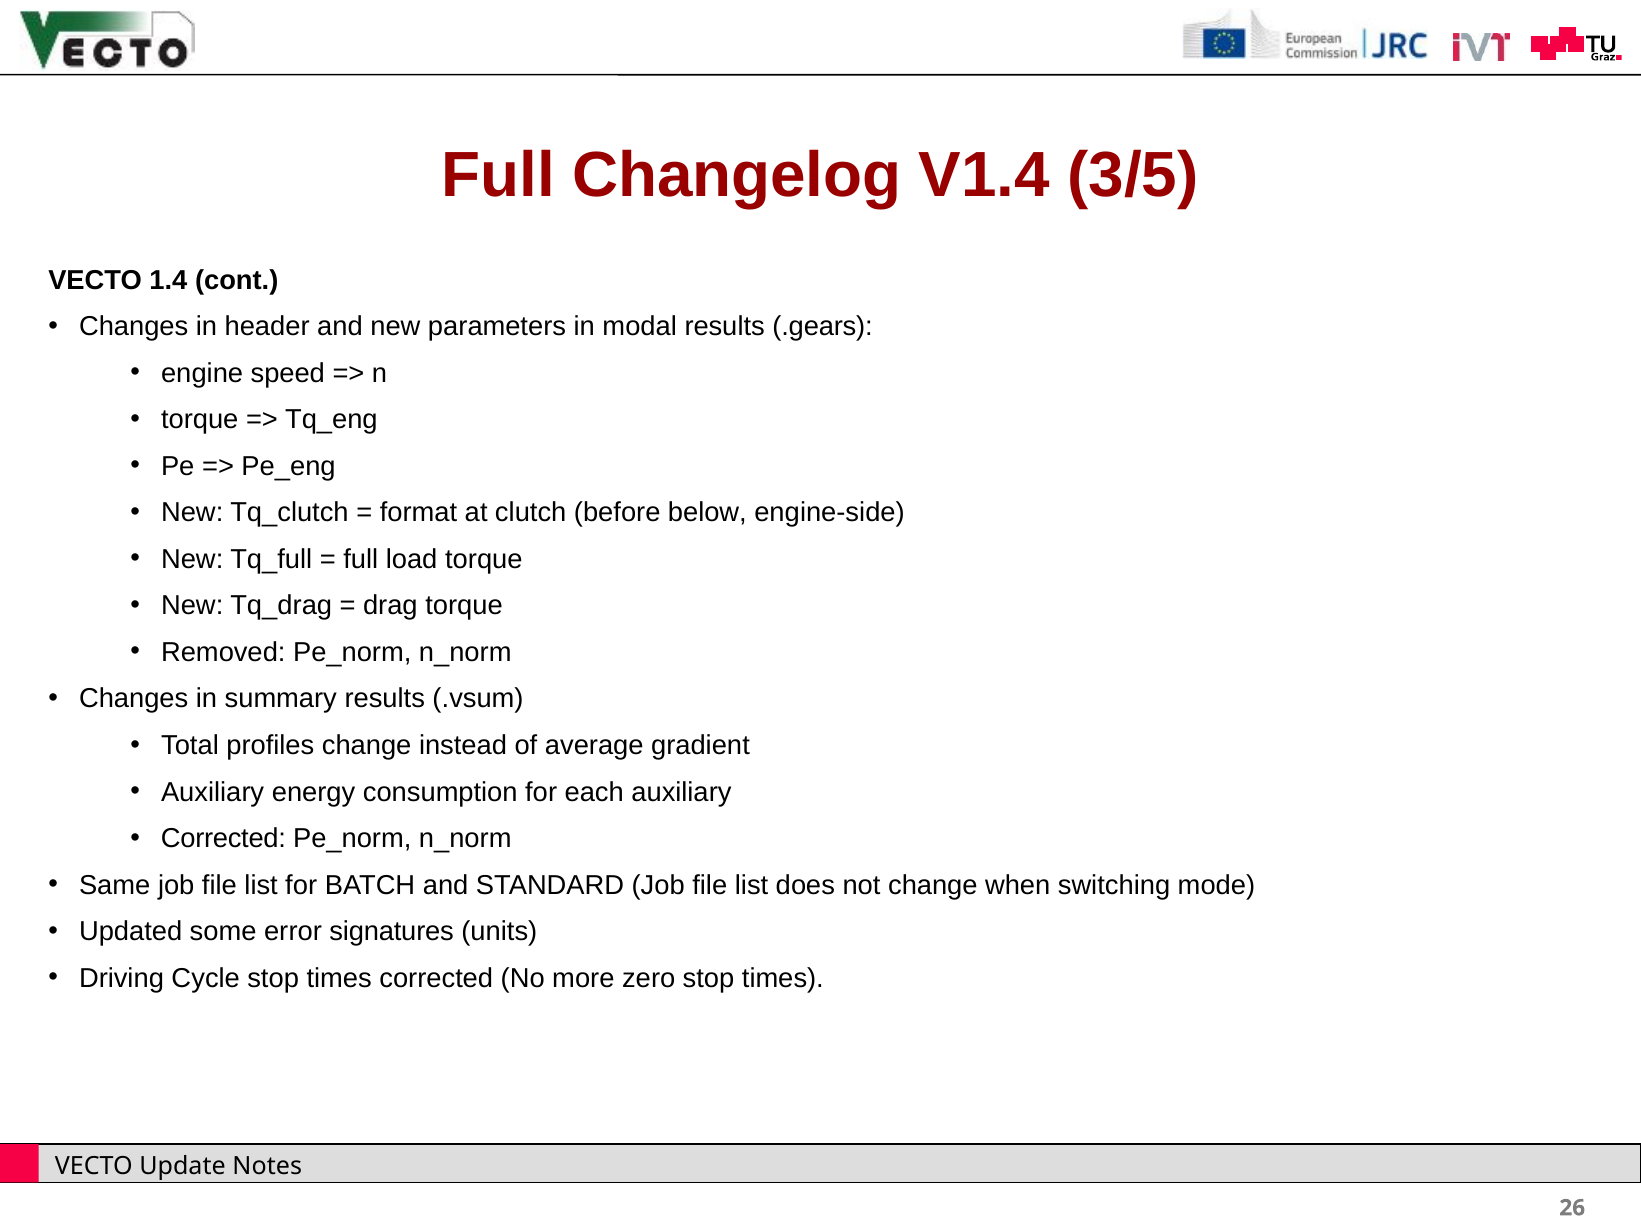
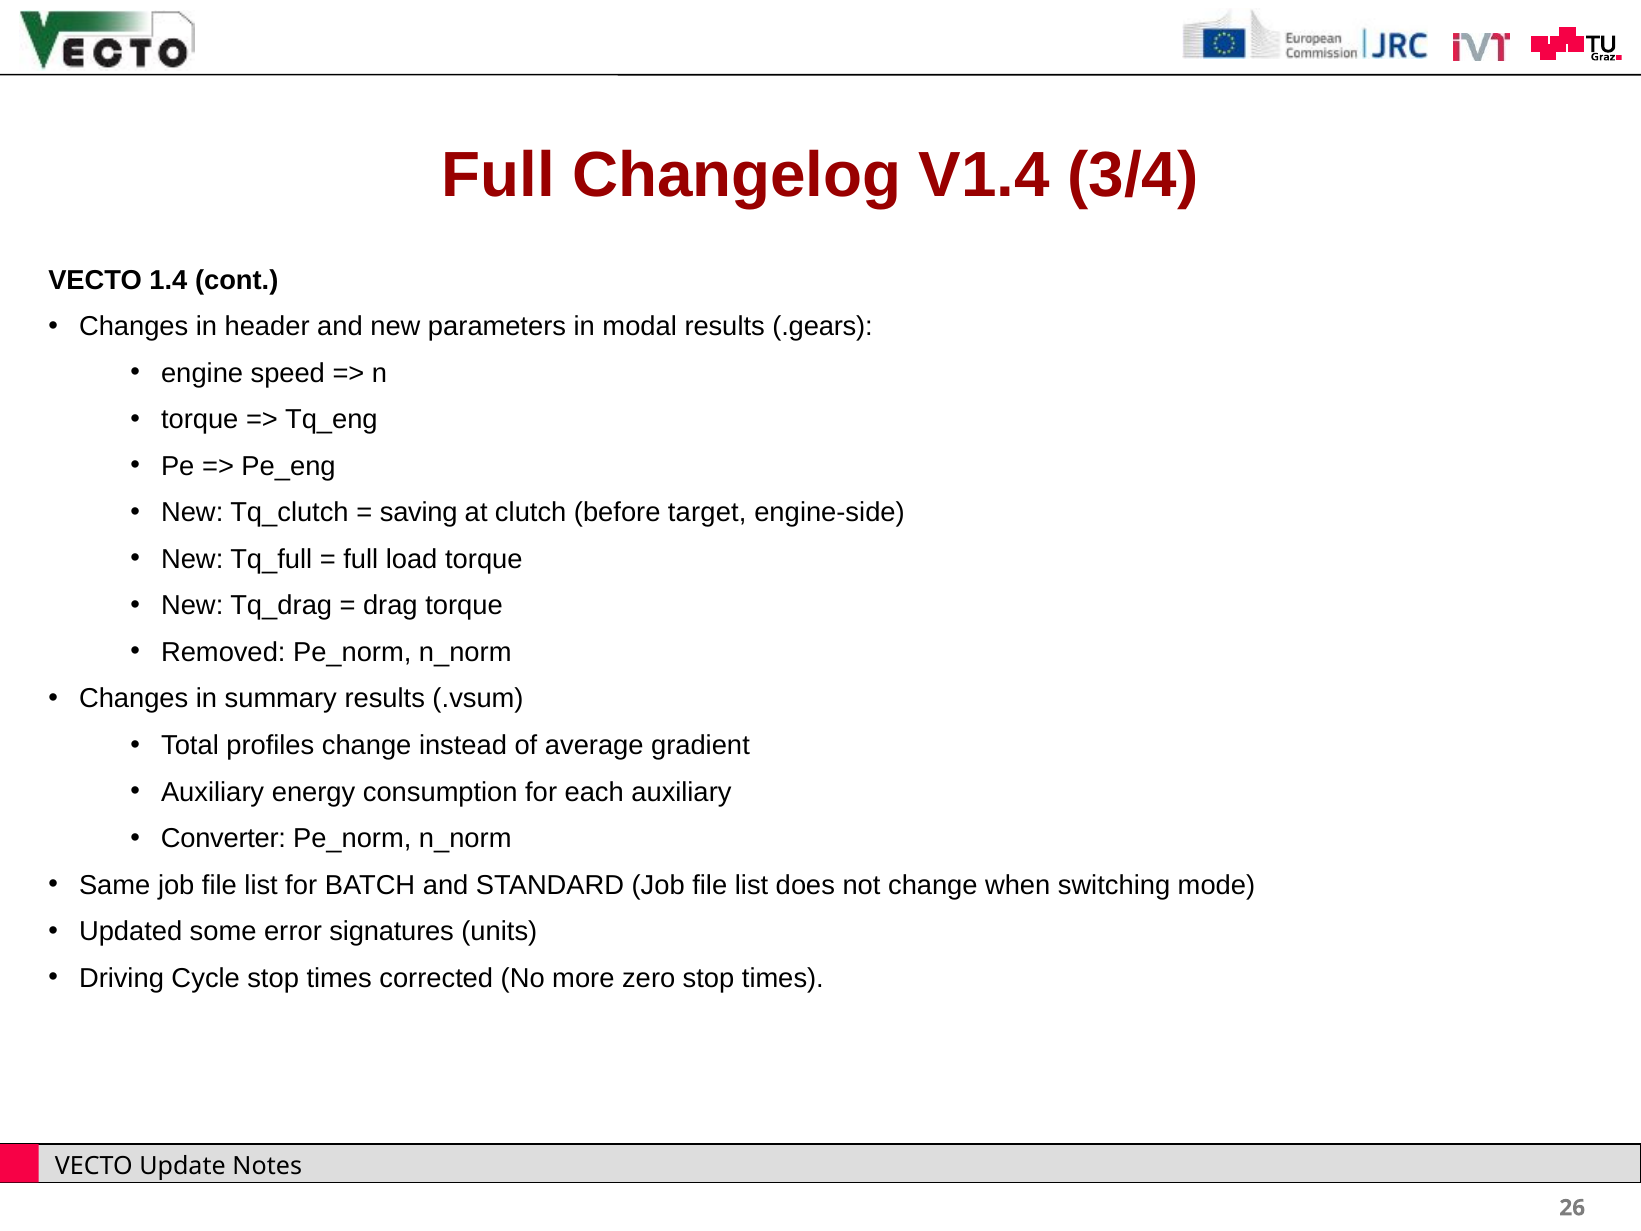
3/5: 3/5 -> 3/4
format: format -> saving
below: below -> target
Corrected at (223, 838): Corrected -> Converter
